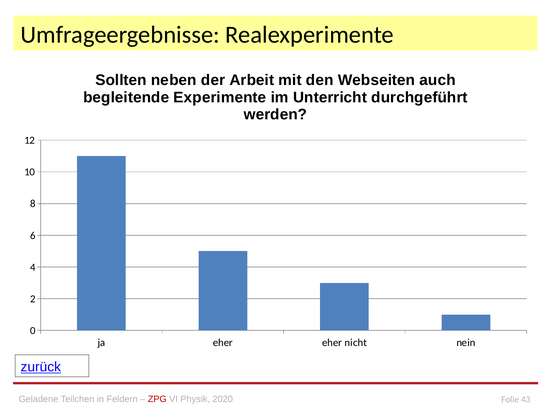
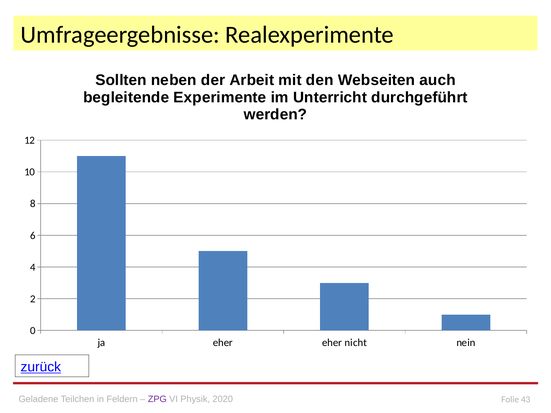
ZPG colour: red -> purple
